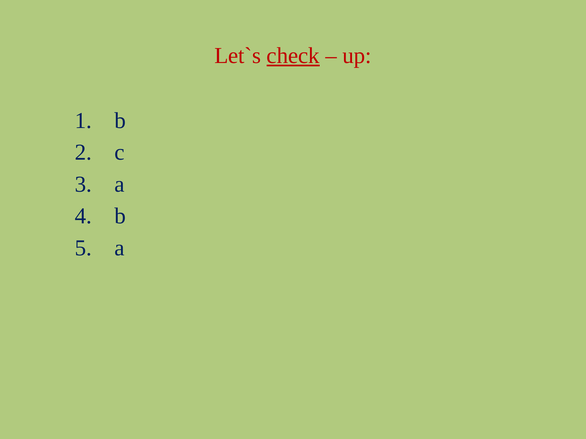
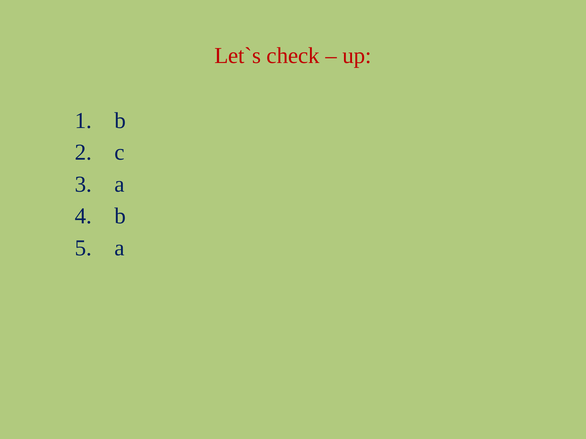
check underline: present -> none
